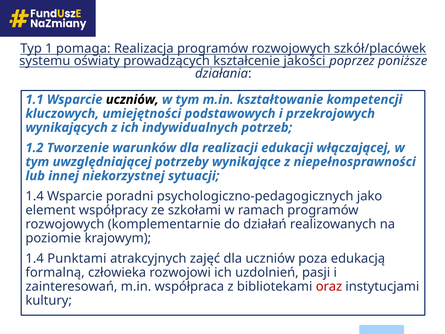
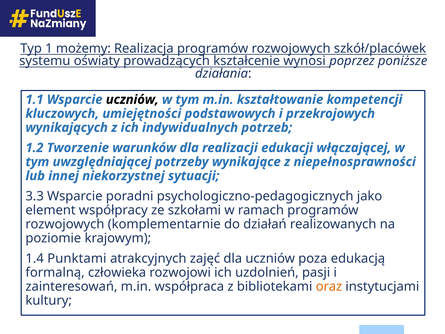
pomaga: pomaga -> możemy
jakości: jakości -> wynosi
1.4 at (35, 196): 1.4 -> 3.3
oraz colour: red -> orange
